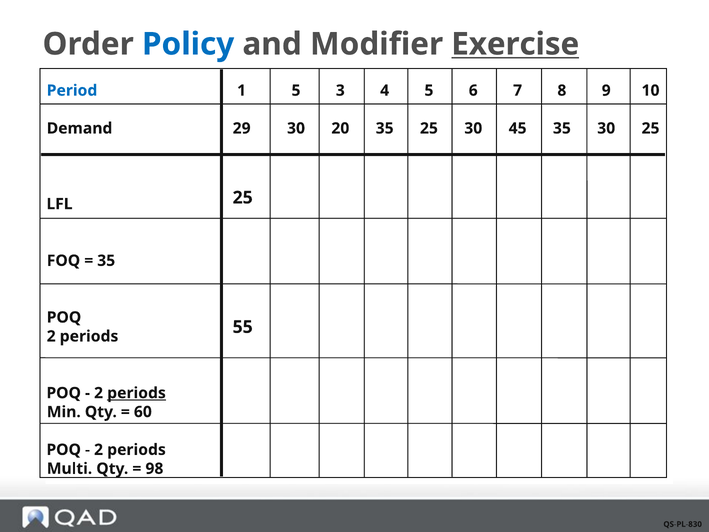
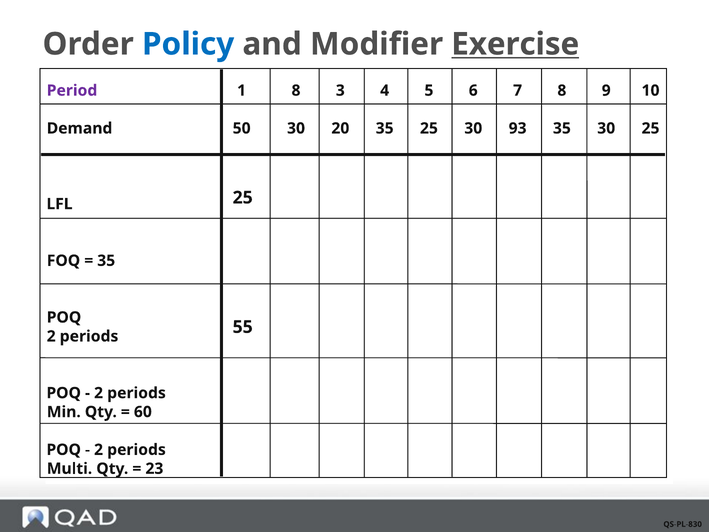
Period colour: blue -> purple
1 5: 5 -> 8
29: 29 -> 50
45: 45 -> 93
periods at (136, 393) underline: present -> none
98: 98 -> 23
